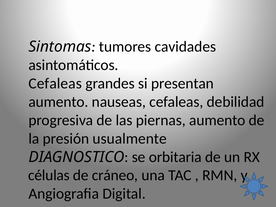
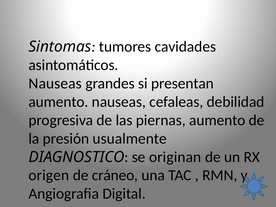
Cefaleas at (55, 83): Cefaleas -> Nauseas
orbitaria: orbitaria -> originan
células: células -> origen
